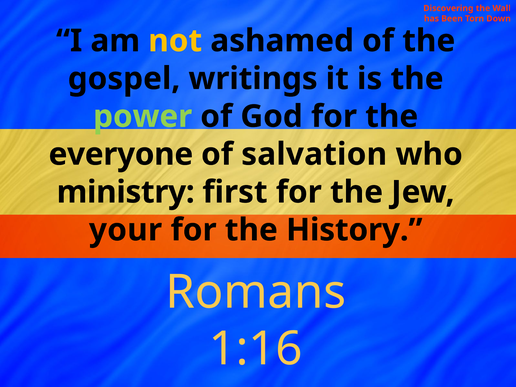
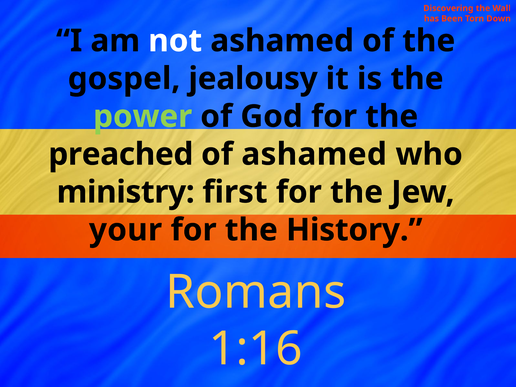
not colour: yellow -> white
writings: writings -> jealousy
everyone: everyone -> preached
of salvation: salvation -> ashamed
